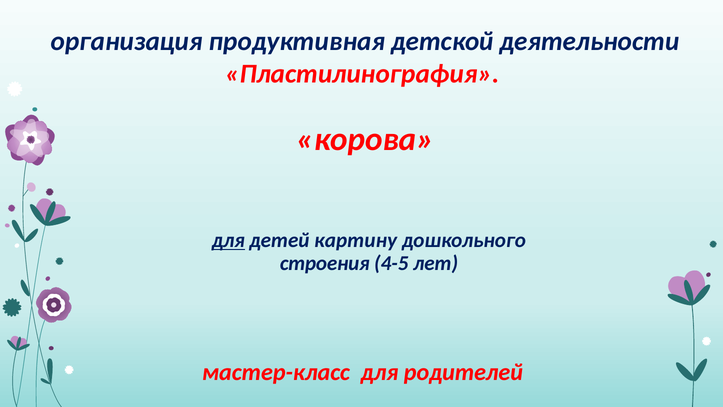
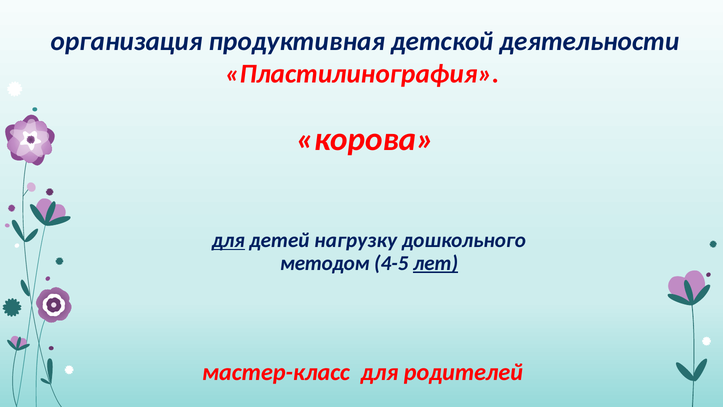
картину: картину -> нагрузку
строения: строения -> методом
лет underline: none -> present
